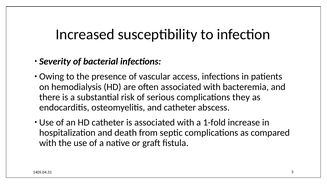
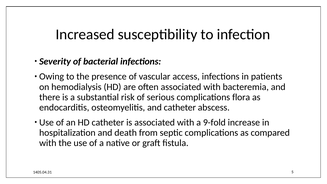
they: they -> flora
1-fold: 1-fold -> 9-fold
